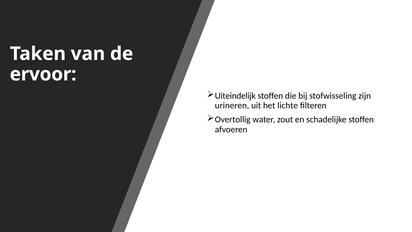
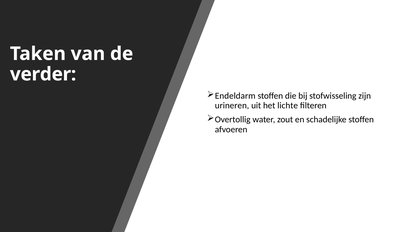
ervoor: ervoor -> verder
Uiteindelijk: Uiteindelijk -> Endeldarm
